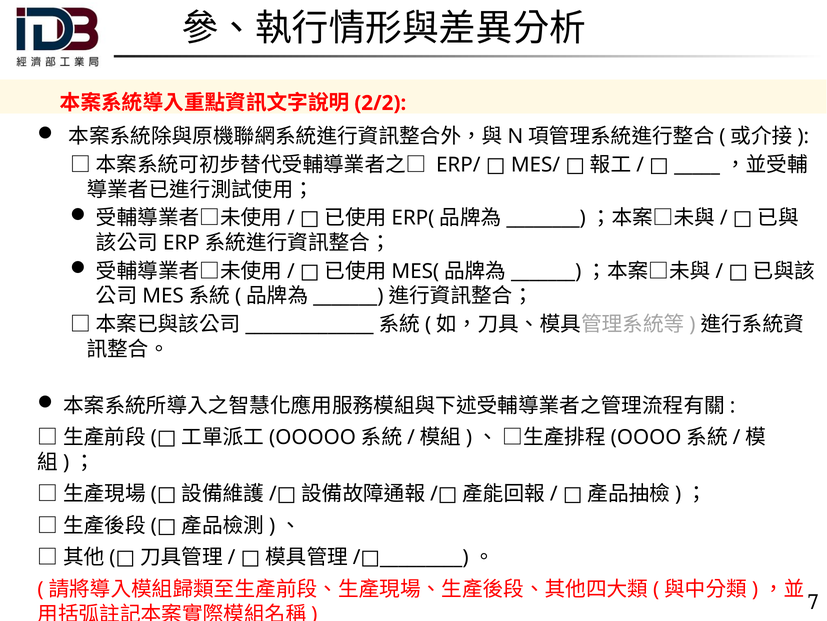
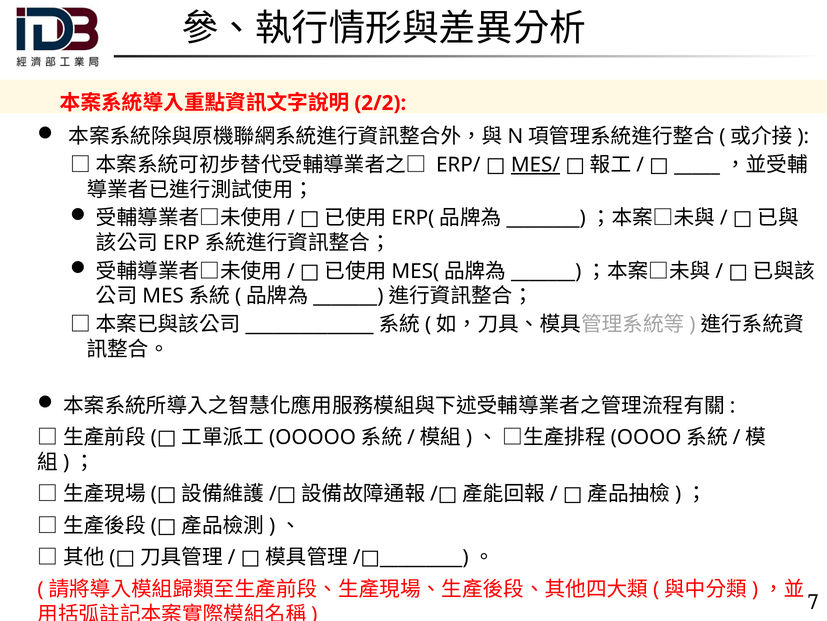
MES/ underline: none -> present
